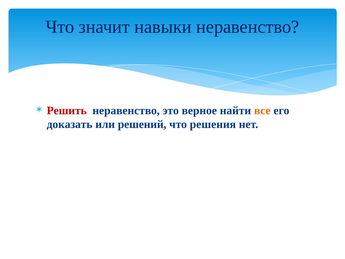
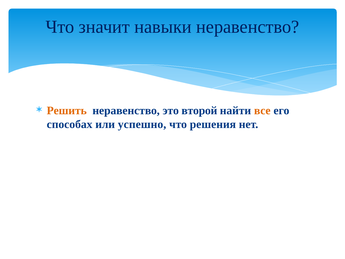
Решить colour: red -> orange
верное: верное -> второй
доказать: доказать -> способах
решений: решений -> успешно
